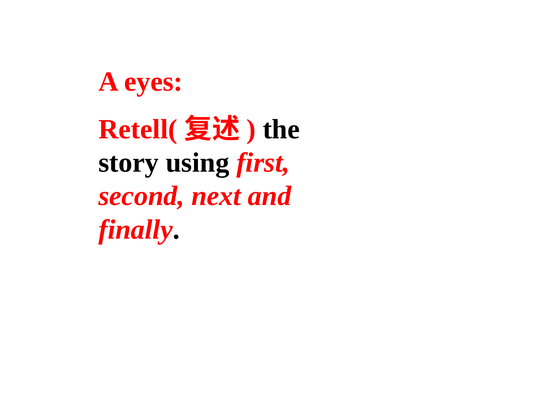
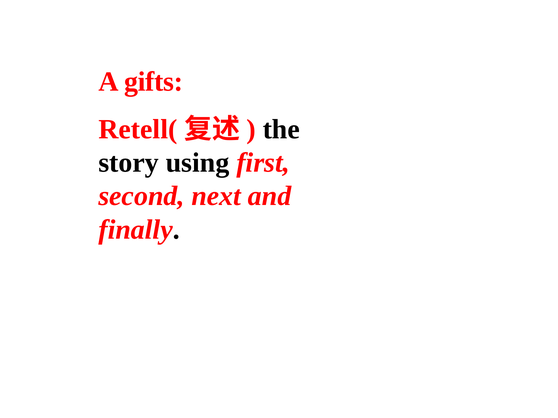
eyes: eyes -> gifts
